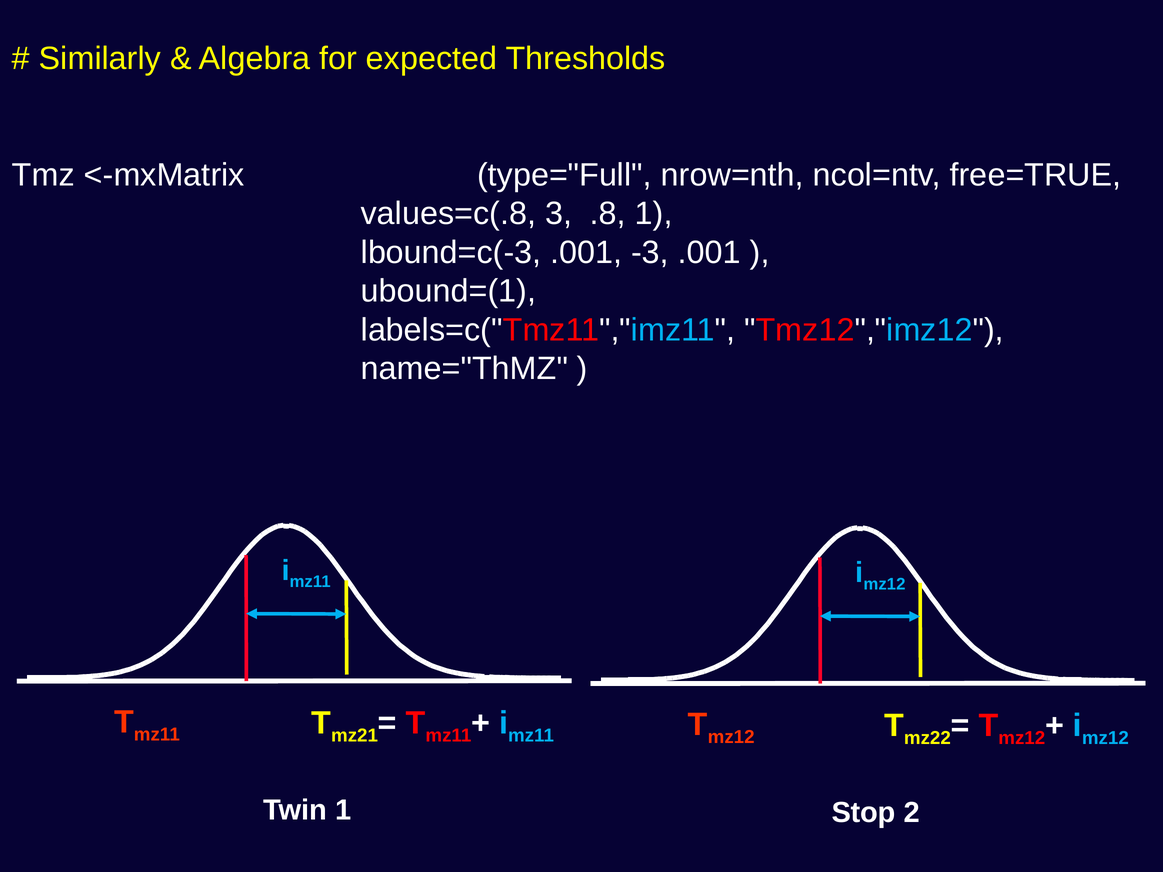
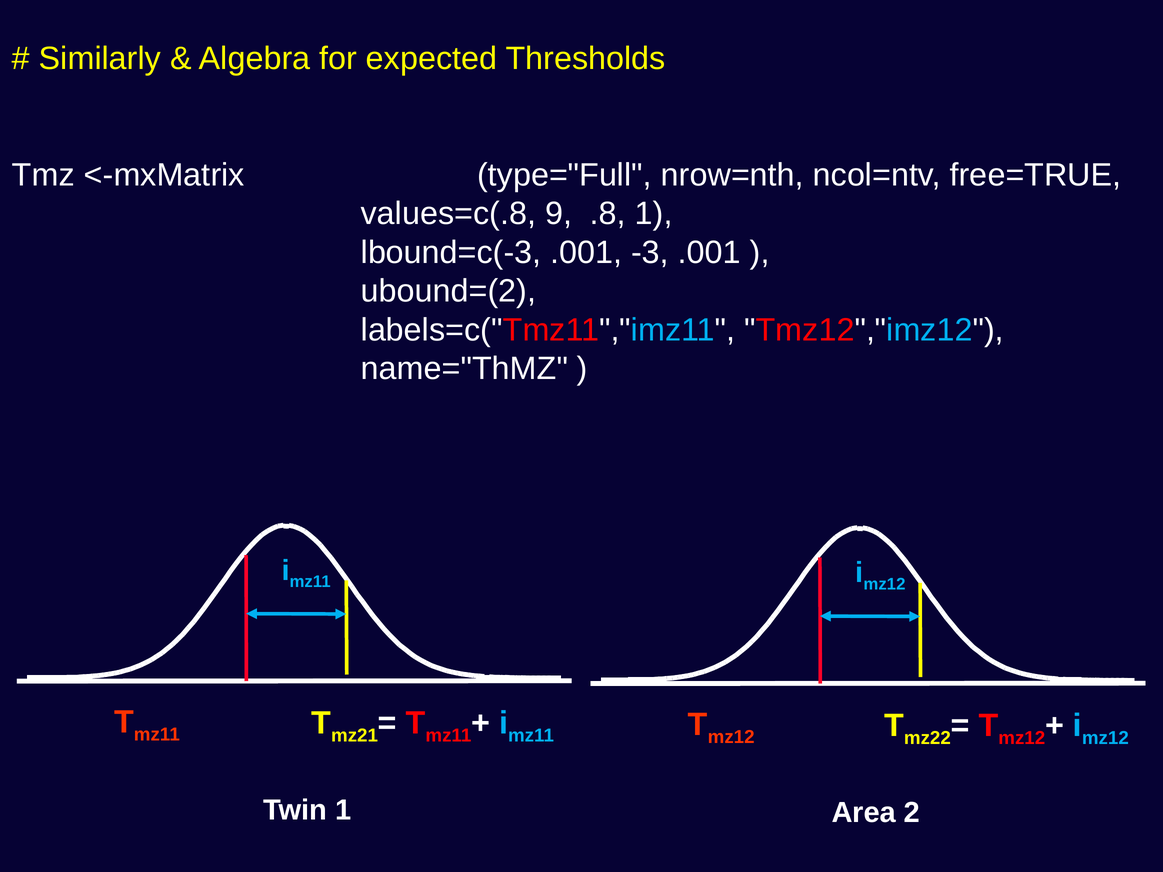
3: 3 -> 9
ubound=(1: ubound=(1 -> ubound=(2
Stop: Stop -> Area
